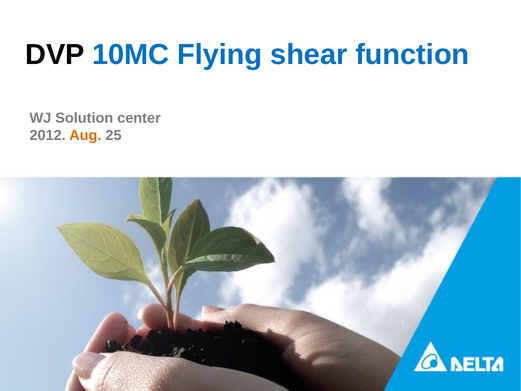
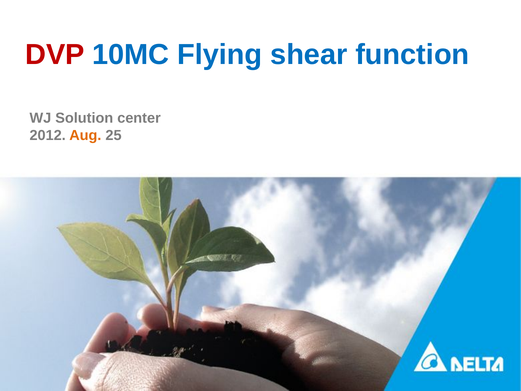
DVP colour: black -> red
